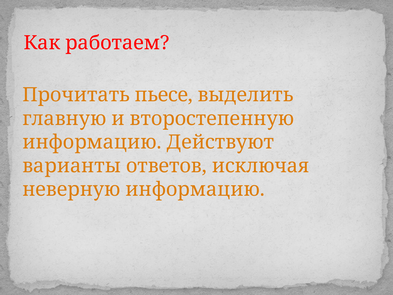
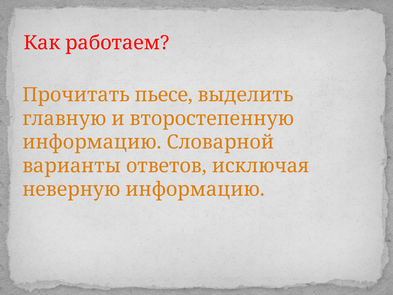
Действуют: Действуют -> Словарной
